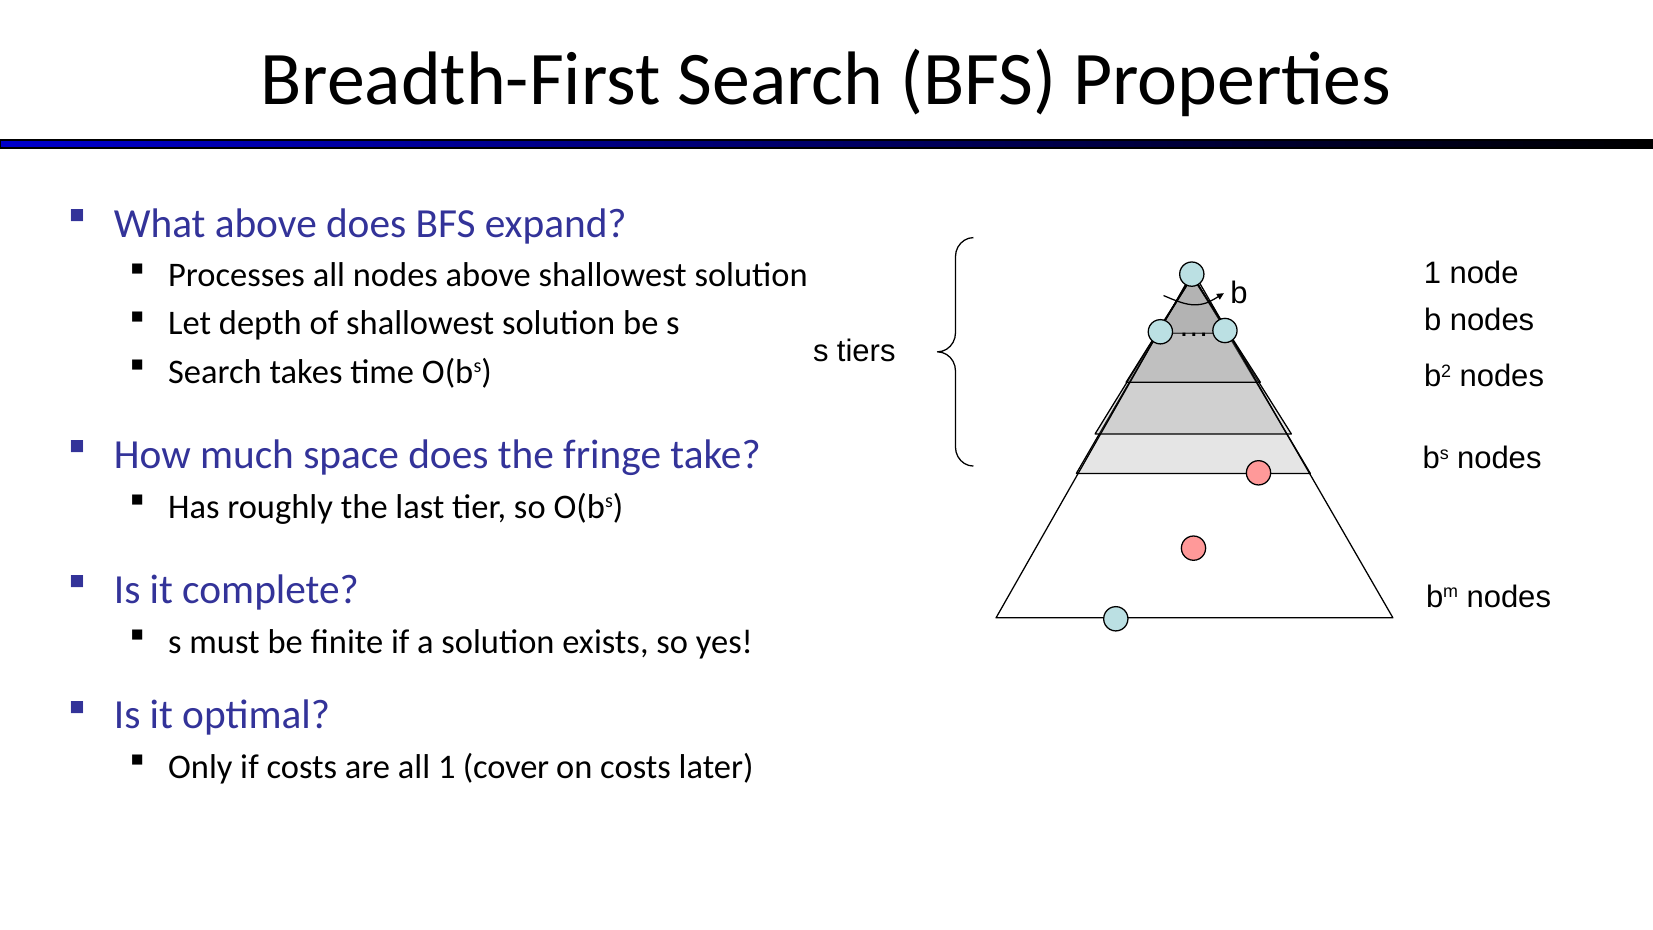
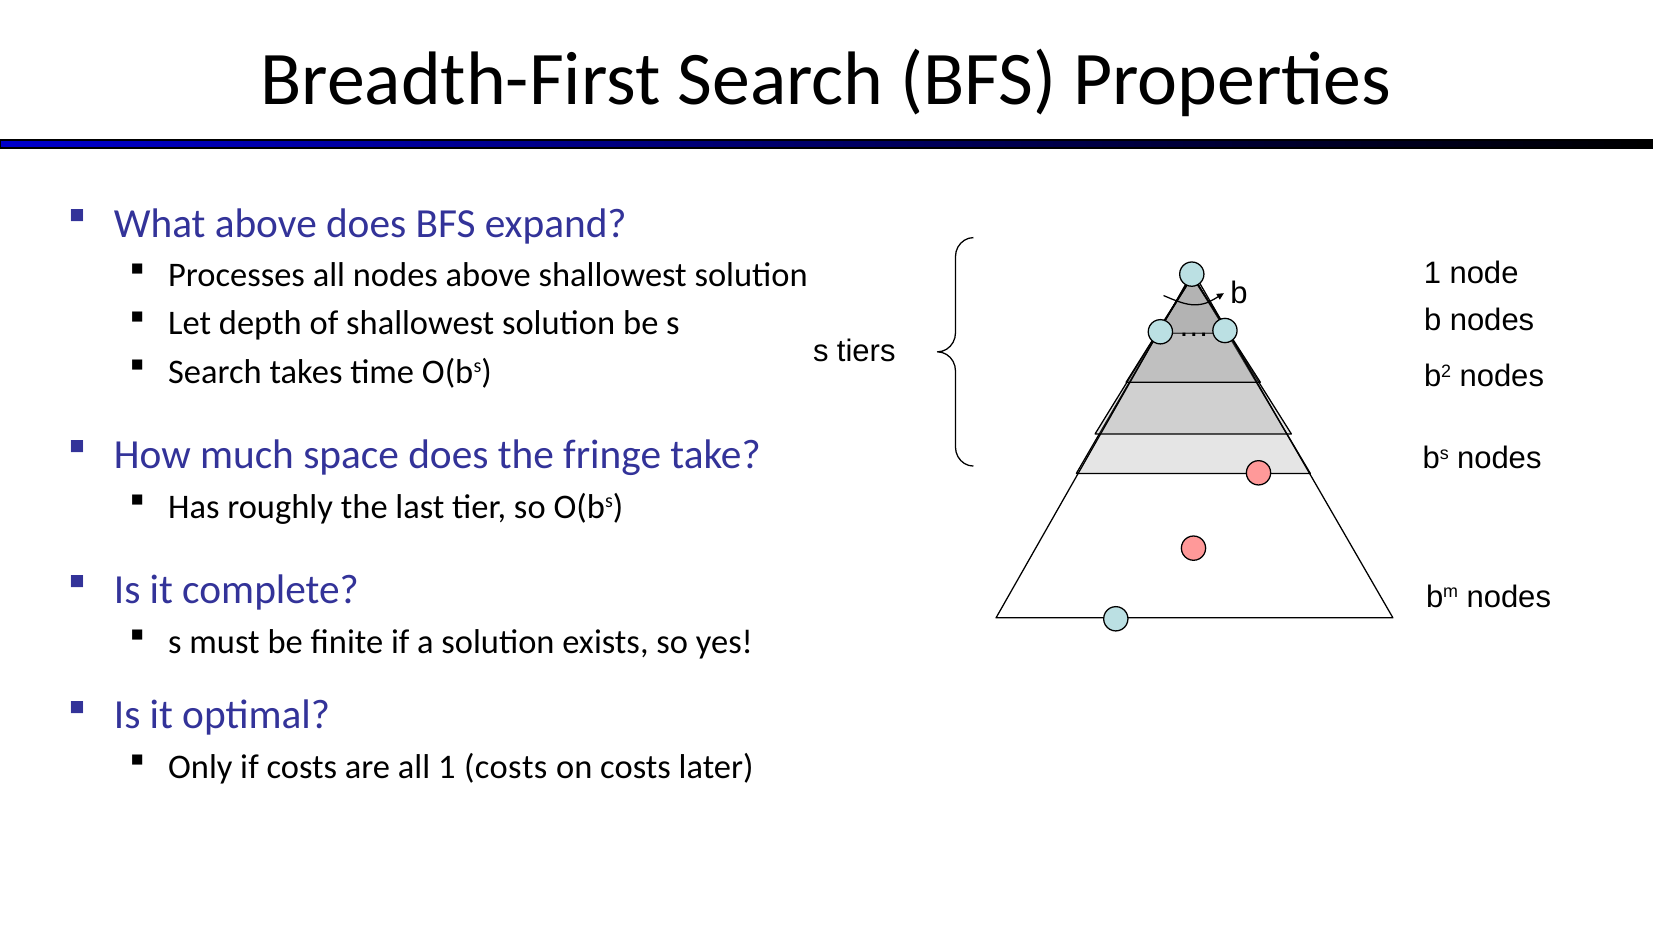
1 cover: cover -> costs
